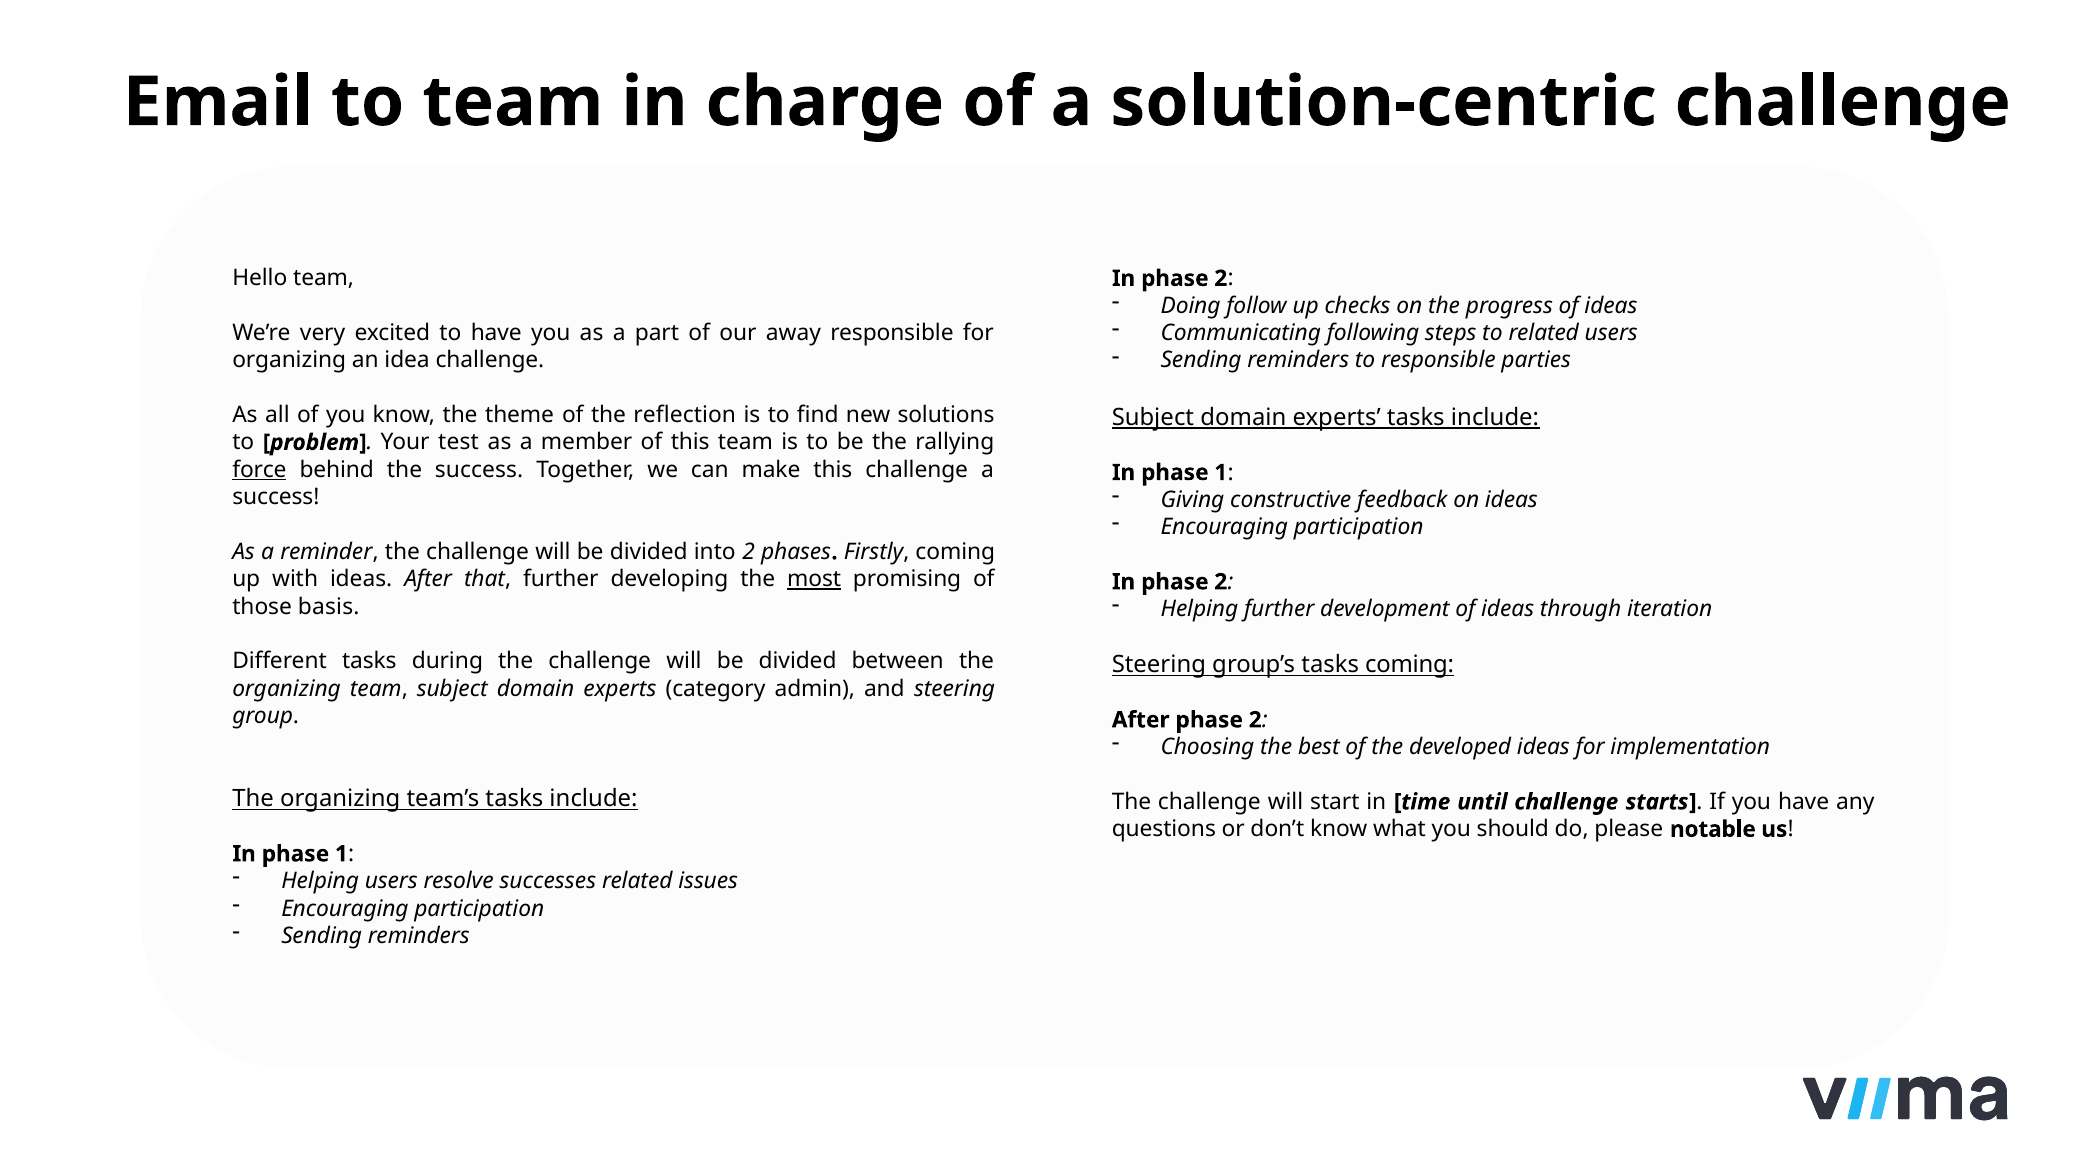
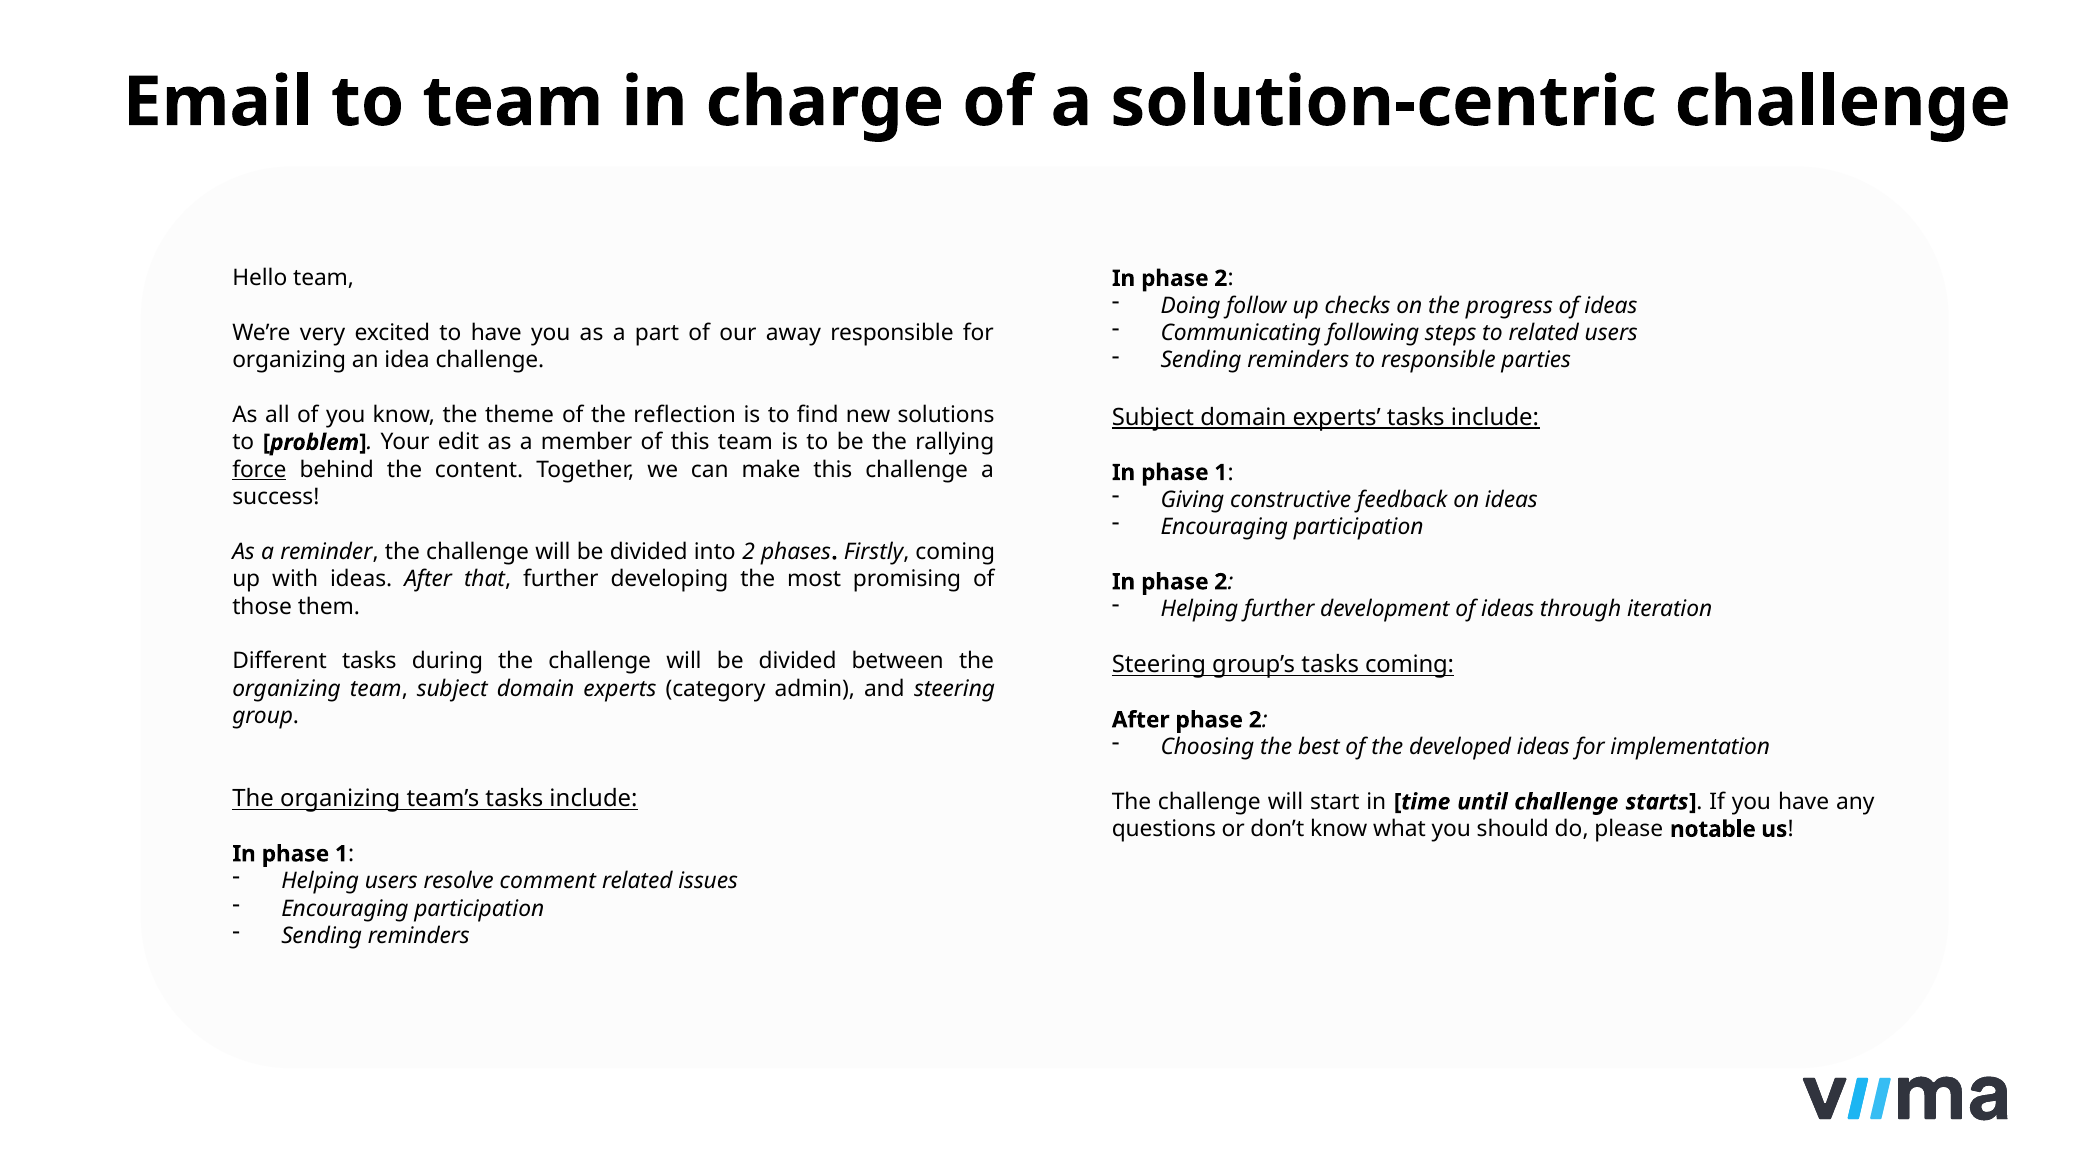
test: test -> edit
the success: success -> content
most underline: present -> none
basis: basis -> them
successes: successes -> comment
